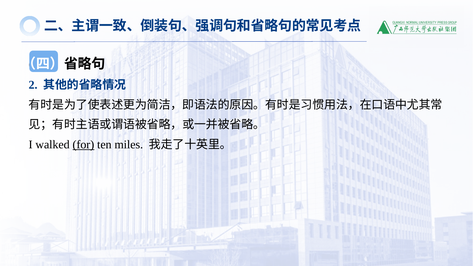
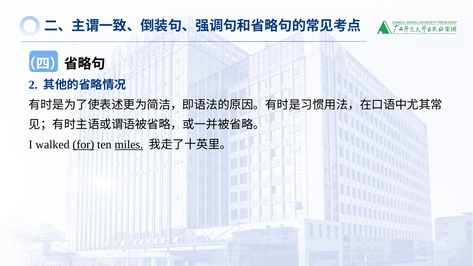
miles underline: none -> present
